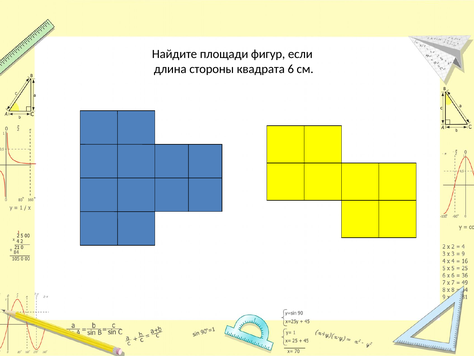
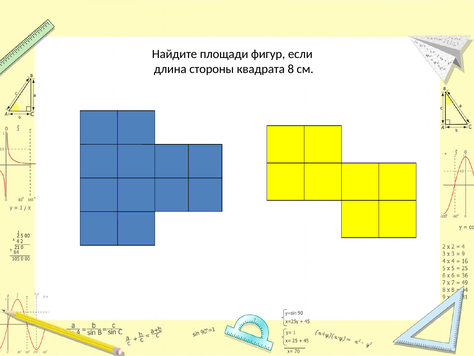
6: 6 -> 8
